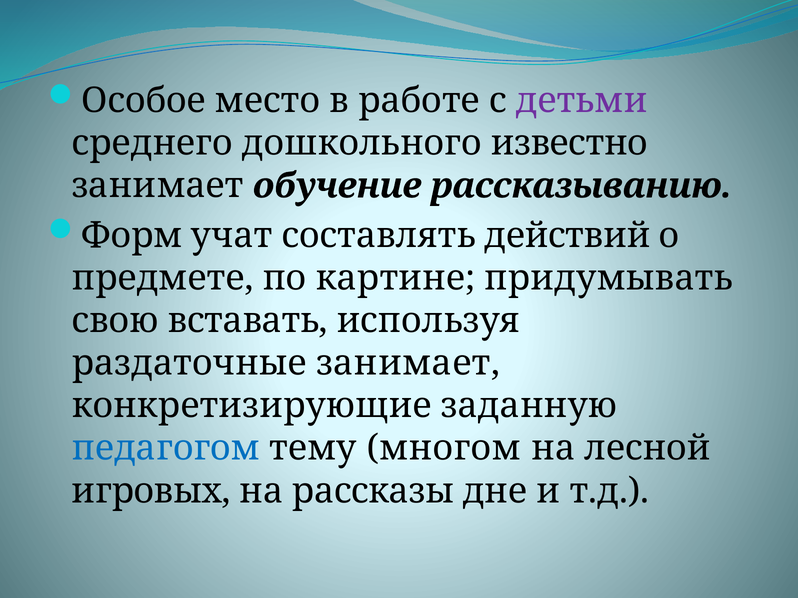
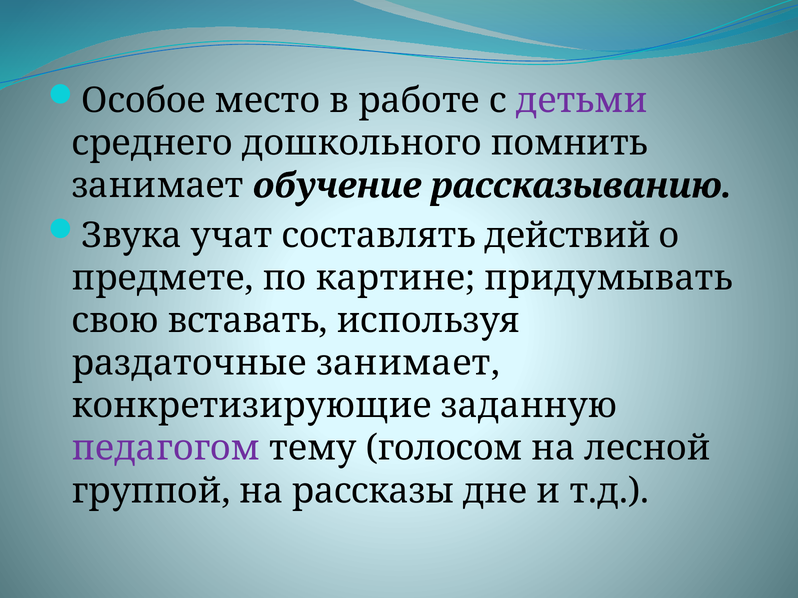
известно: известно -> помнить
Форм: Форм -> Звука
педагогом colour: blue -> purple
многом: многом -> голосом
игровых: игровых -> группой
